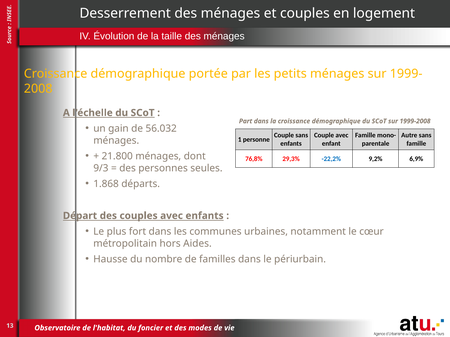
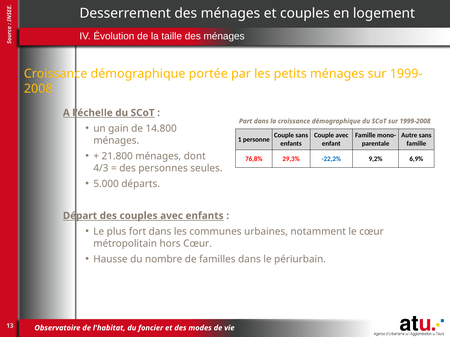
56.032: 56.032 -> 14.800
9/3: 9/3 -> 4/3
1.868: 1.868 -> 5.000
hors Aides: Aides -> Cœur
